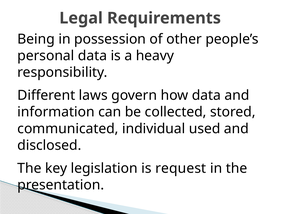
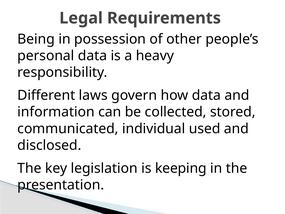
request: request -> keeping
